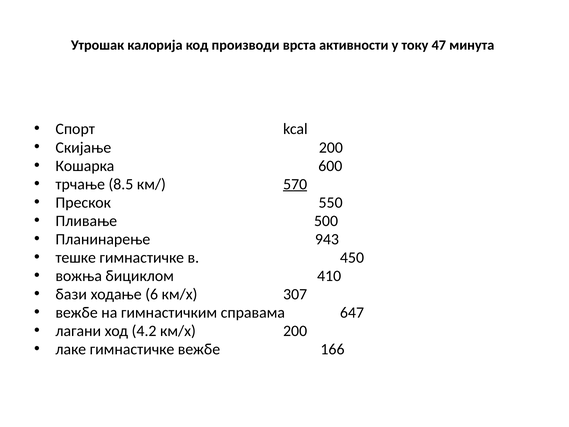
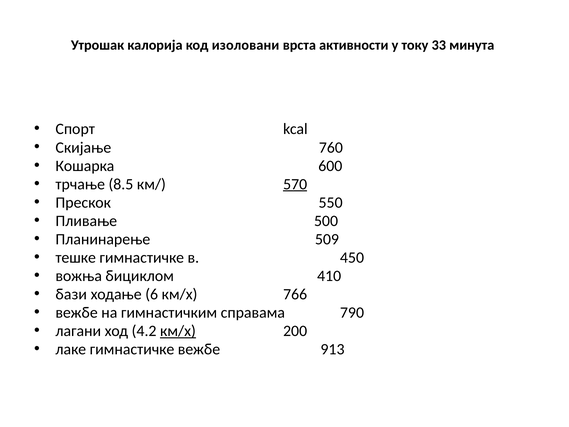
производи: производи -> изоловани
47: 47 -> 33
Скијање 200: 200 -> 760
943: 943 -> 509
307: 307 -> 766
647: 647 -> 790
км/х at (178, 331) underline: none -> present
166: 166 -> 913
